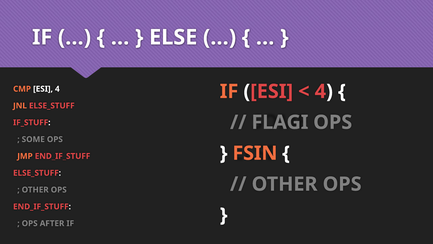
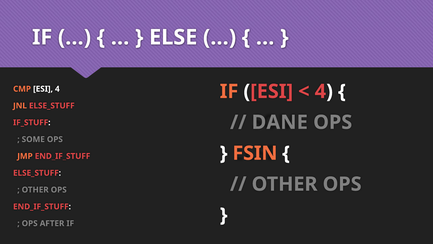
FLAGI: FLAGI -> DANE
